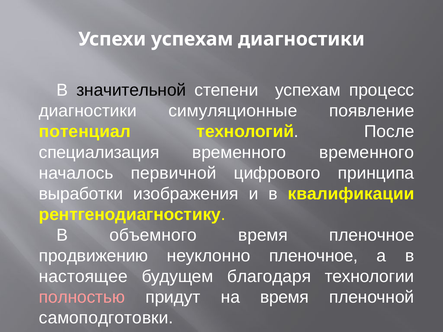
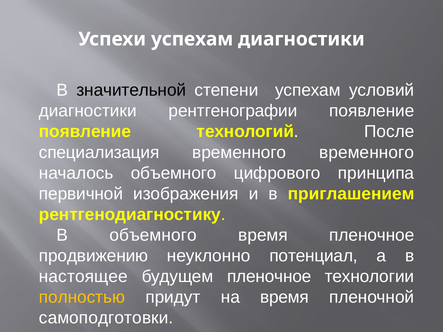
процесс: процесс -> условий
симуляционные: симуляционные -> рентгенографии
потенциал at (85, 132): потенциал -> появление
началось первичной: первичной -> объемного
выработки: выработки -> первичной
квалификации: квалификации -> приглашением
неуклонно пленочное: пленочное -> потенциал
будущем благодаря: благодаря -> пленочное
полностью colour: pink -> yellow
